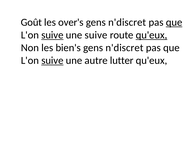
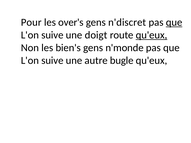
Goût: Goût -> Pour
suive at (52, 35) underline: present -> none
une suive: suive -> doigt
n'discret at (124, 48): n'discret -> n'monde
suive at (52, 61) underline: present -> none
lutter: lutter -> bugle
